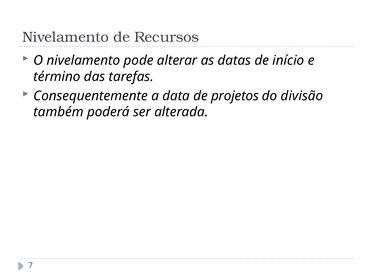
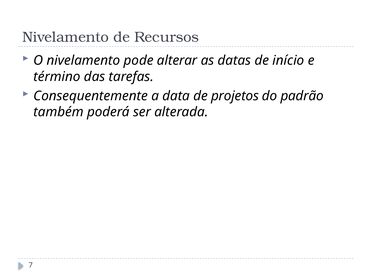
divisão: divisão -> padrão
